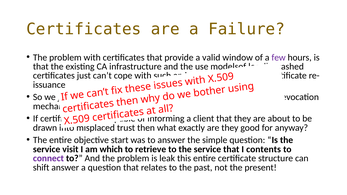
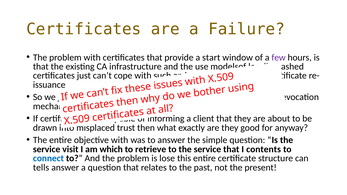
valid: valid -> start
objective start: start -> with
connect colour: purple -> blue
leak: leak -> lose
shift: shift -> tells
